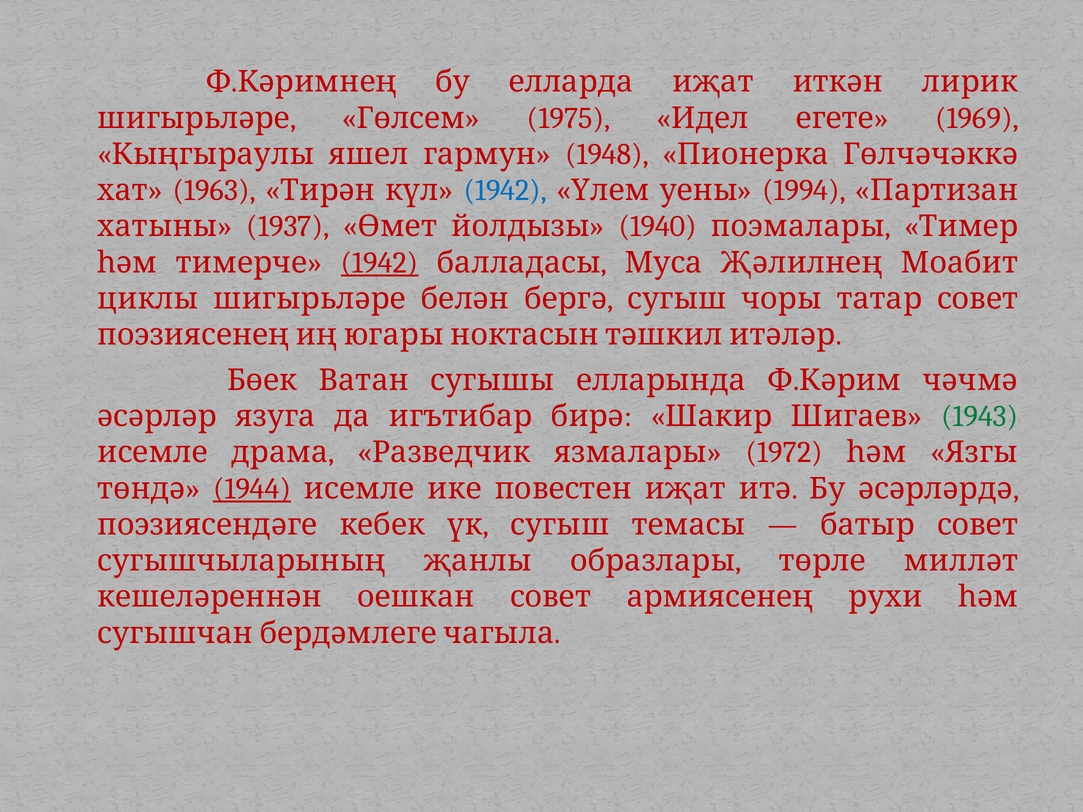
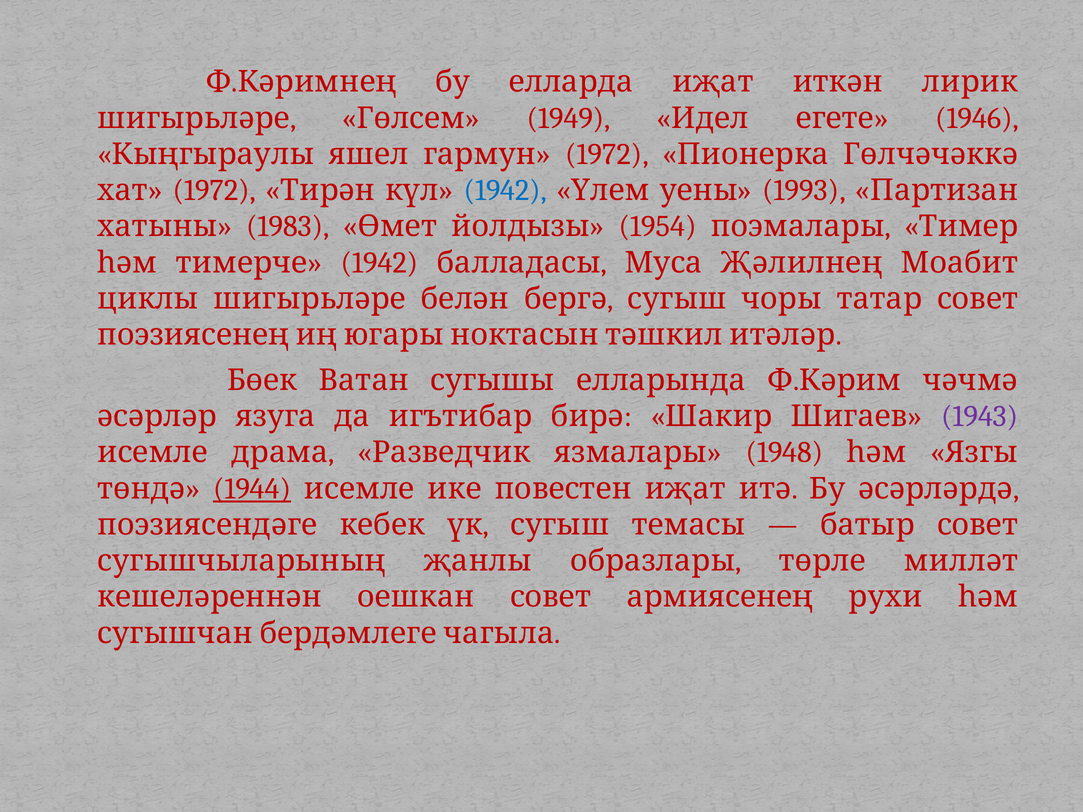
1975: 1975 -> 1949
1969: 1969 -> 1946
1948 at (607, 154): 1948 -> 1972
1963 at (214, 190): 1963 -> 1972
1994: 1994 -> 1993
1937: 1937 -> 1983
1940: 1940 -> 1954
1942 at (380, 263) underline: present -> none
1943 colour: green -> purple
1972: 1972 -> 1948
